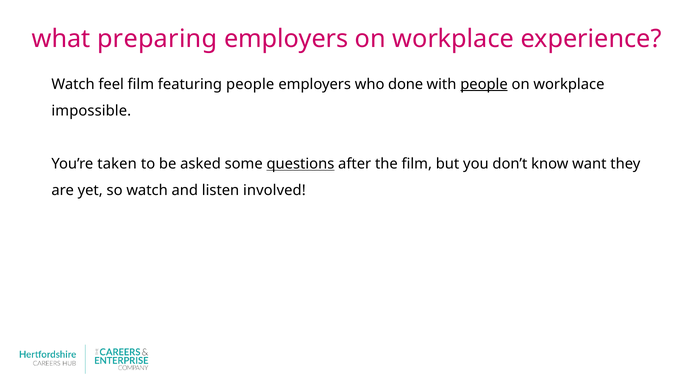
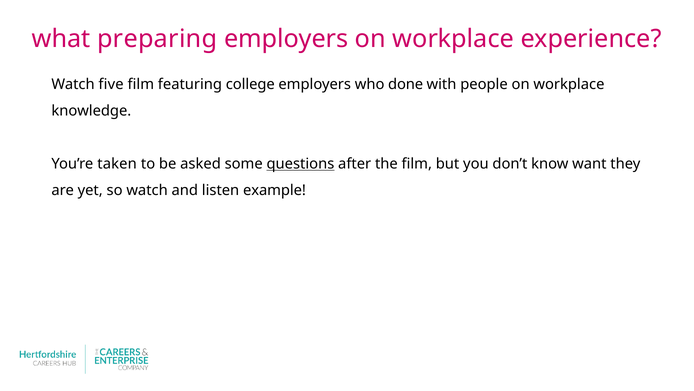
feel: feel -> five
featuring people: people -> college
people at (484, 84) underline: present -> none
impossible: impossible -> knowledge
involved: involved -> example
